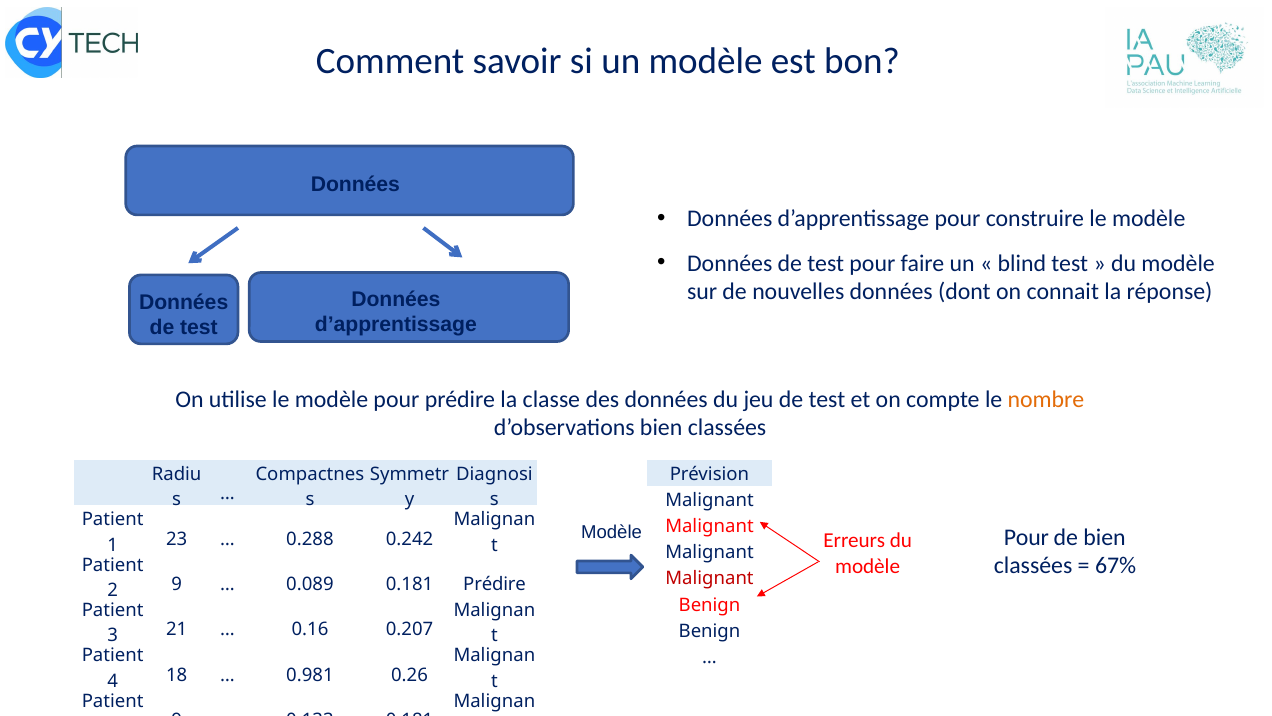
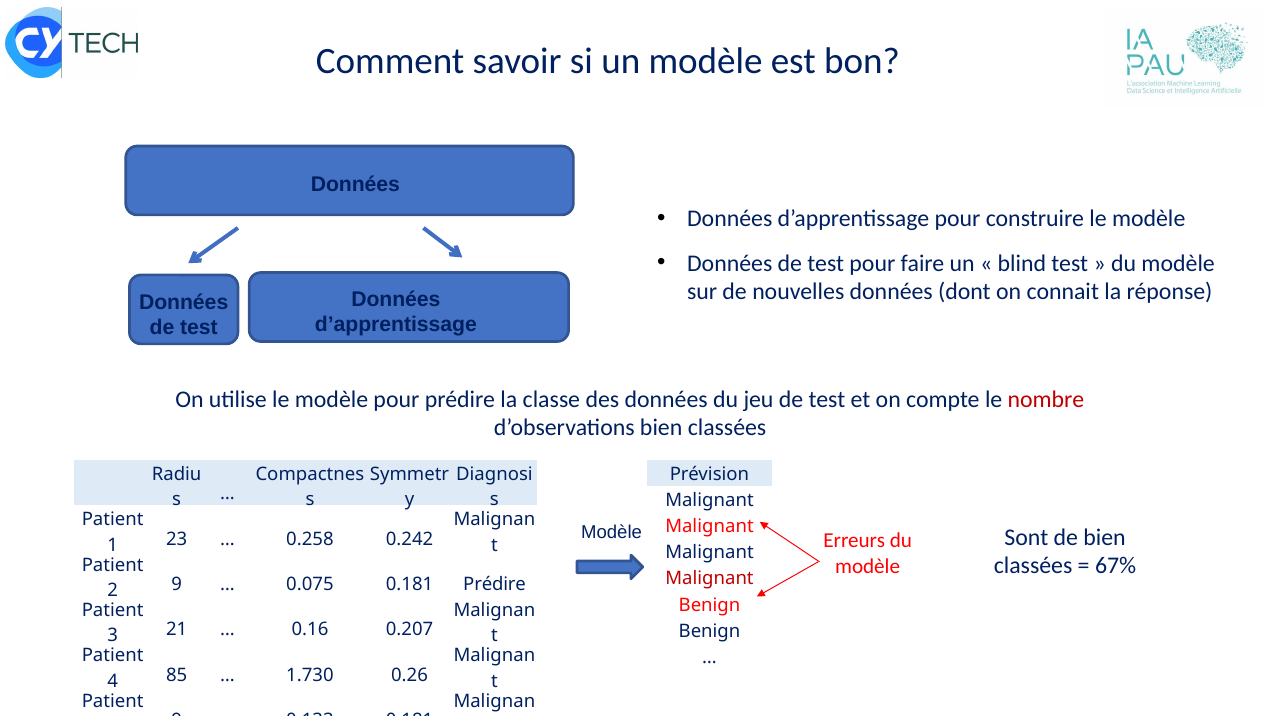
nombre colour: orange -> red
Pour at (1026, 537): Pour -> Sont
0.288: 0.288 -> 0.258
0.089: 0.089 -> 0.075
18: 18 -> 85
0.981: 0.981 -> 1.730
